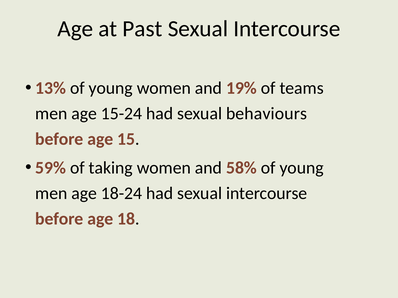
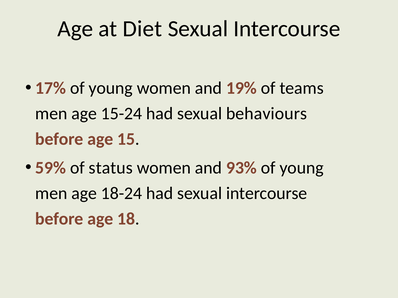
Past: Past -> Diet
13%: 13% -> 17%
taking: taking -> status
58%: 58% -> 93%
